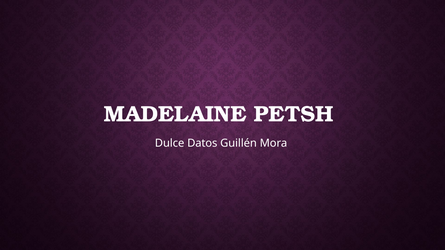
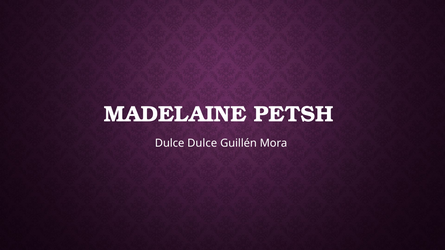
Dulce Datos: Datos -> Dulce
